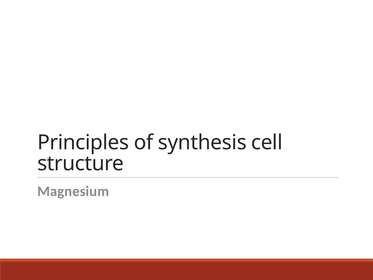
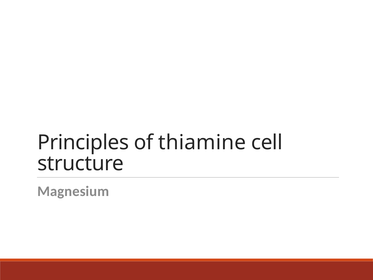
synthesis: synthesis -> thiamine
